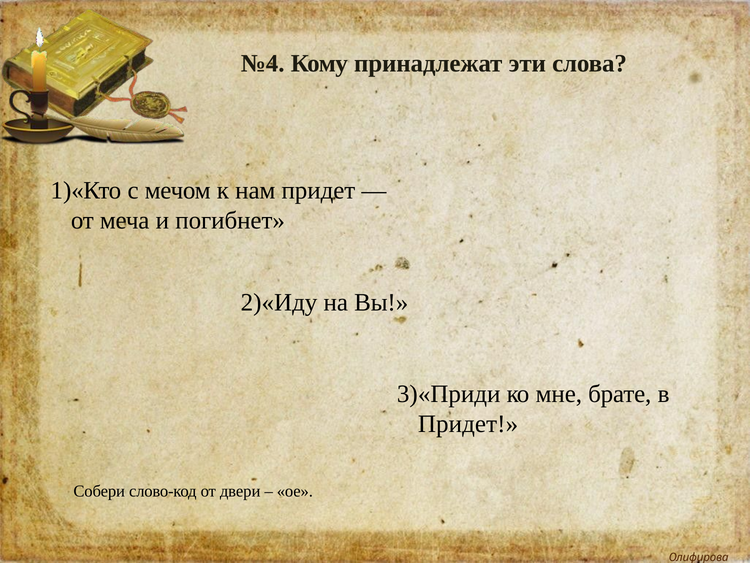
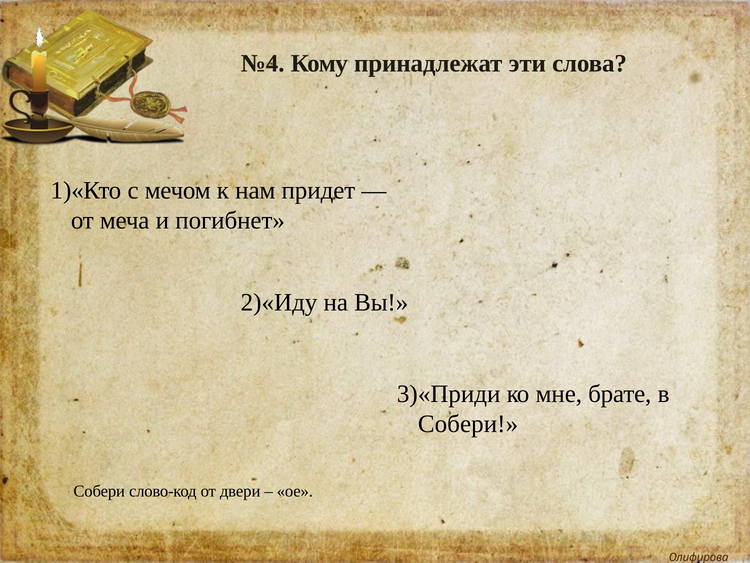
Придет at (468, 423): Придет -> Собери
